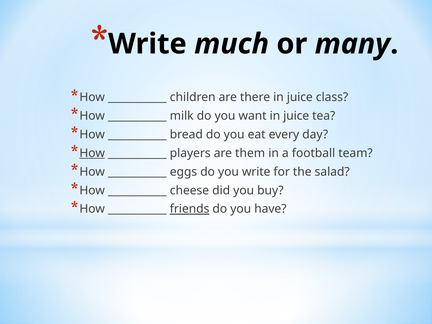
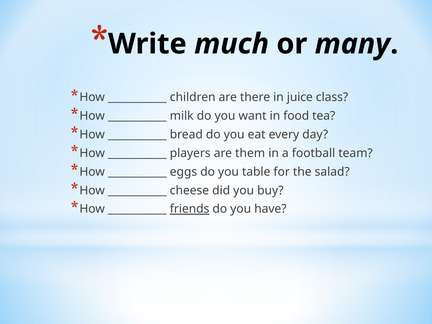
want in juice: juice -> food
How at (92, 153) underline: present -> none
you write: write -> table
